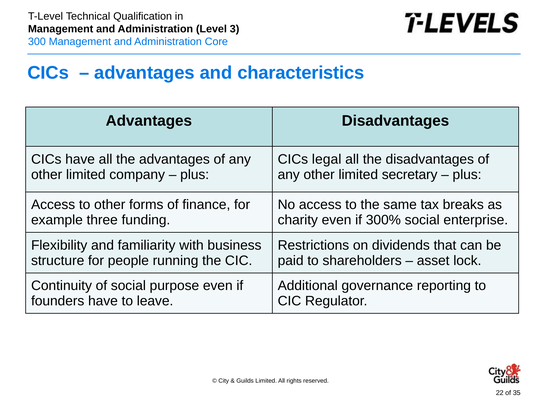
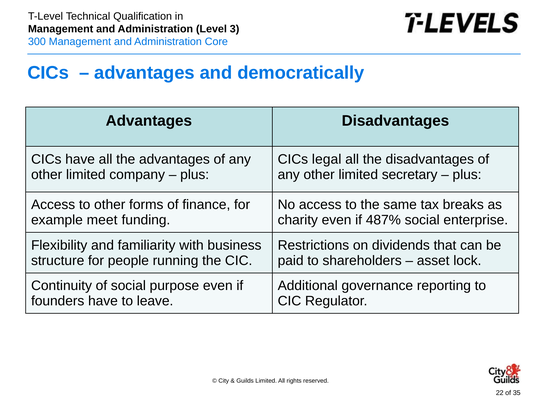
characteristics: characteristics -> democratically
three: three -> meet
300%: 300% -> 487%
